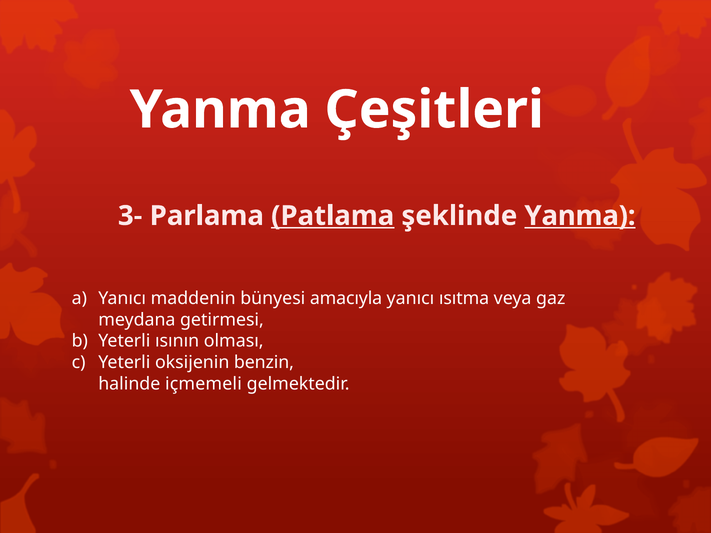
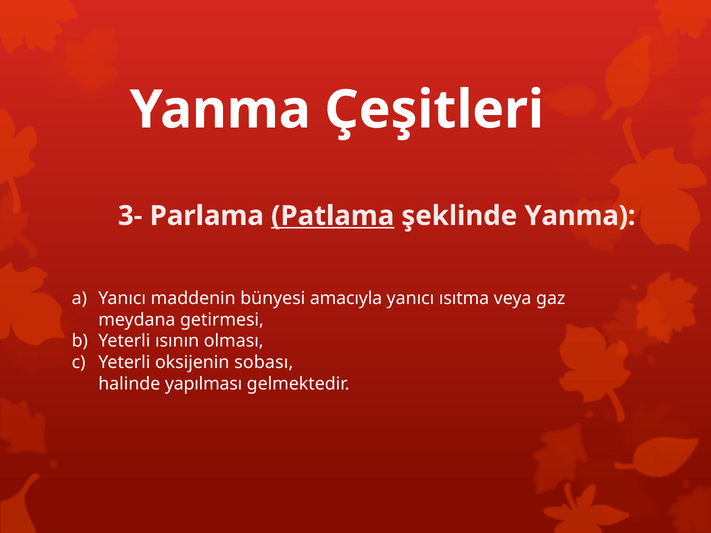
Yanma at (580, 216) underline: present -> none
benzin: benzin -> sobası
içmemeli: içmemeli -> yapılması
